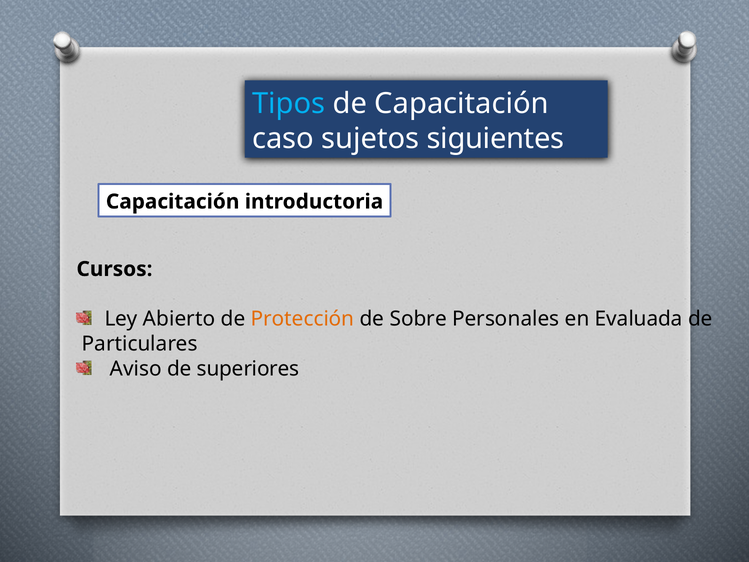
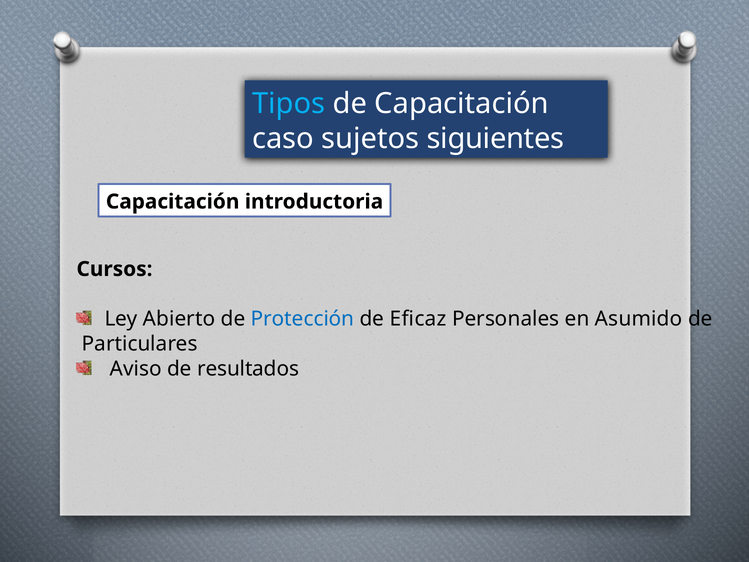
Protección colour: orange -> blue
Sobre: Sobre -> Eficaz
Evaluada: Evaluada -> Asumido
superiores: superiores -> resultados
